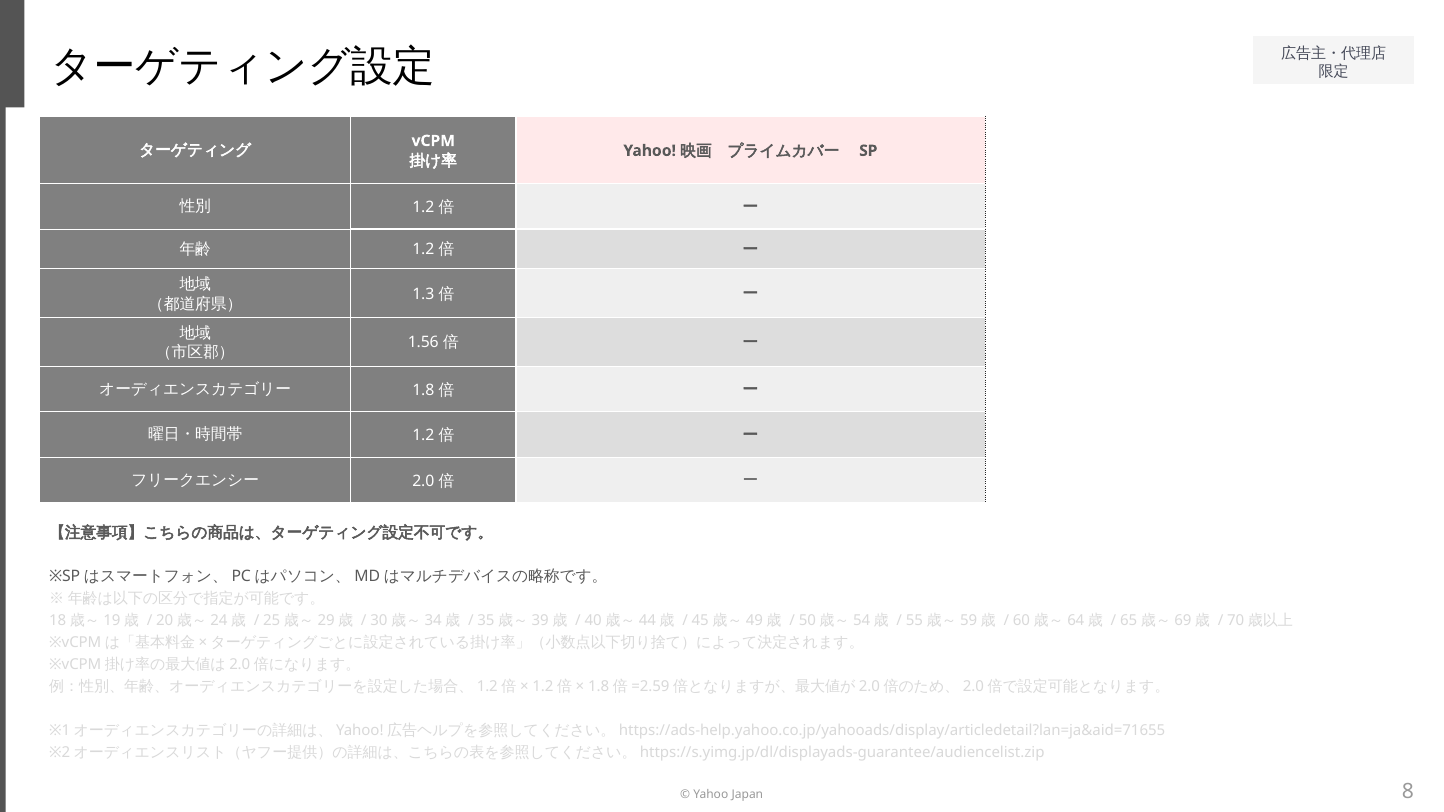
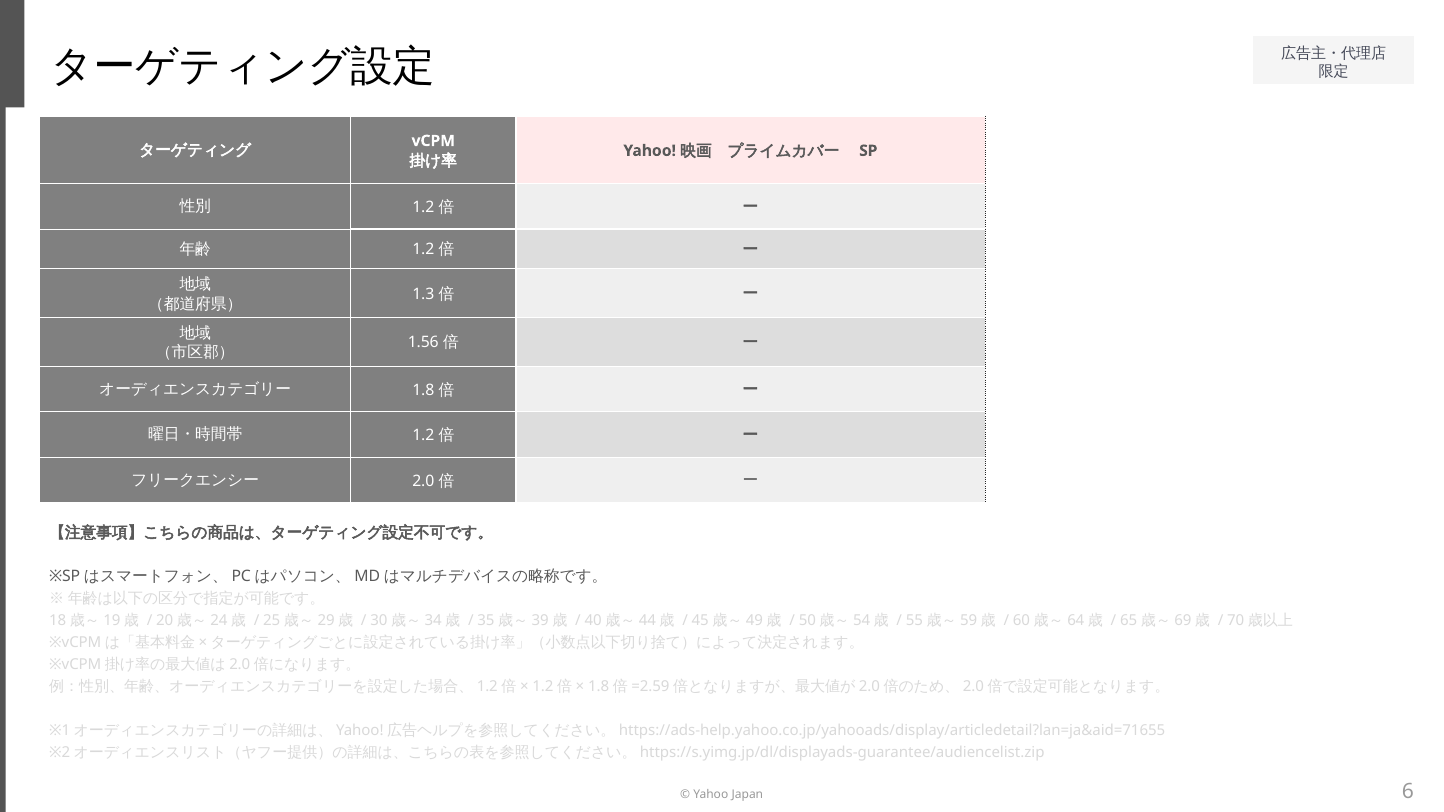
8: 8 -> 6
